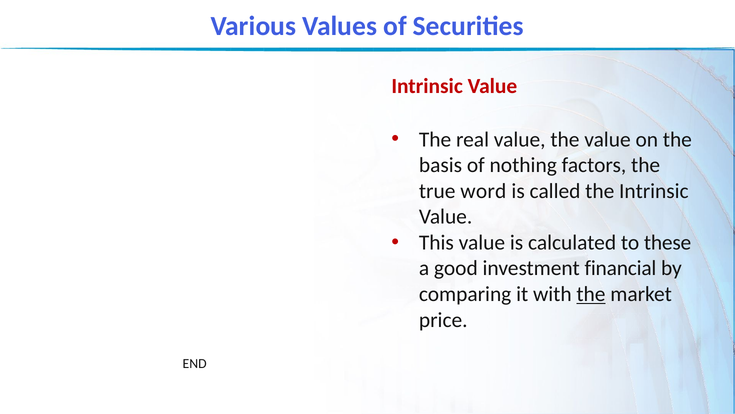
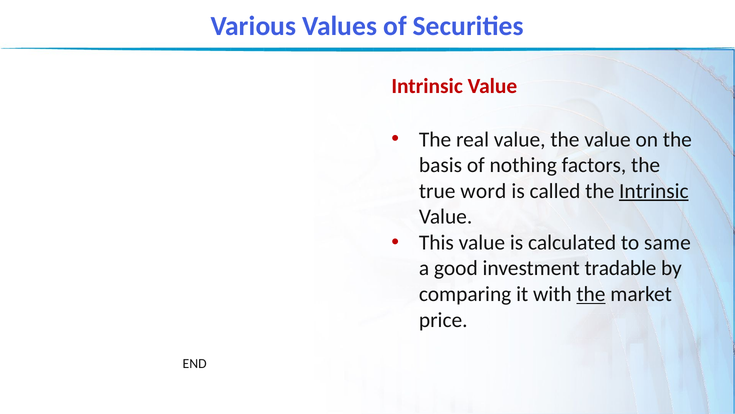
Intrinsic at (654, 191) underline: none -> present
these: these -> same
financial: financial -> tradable
